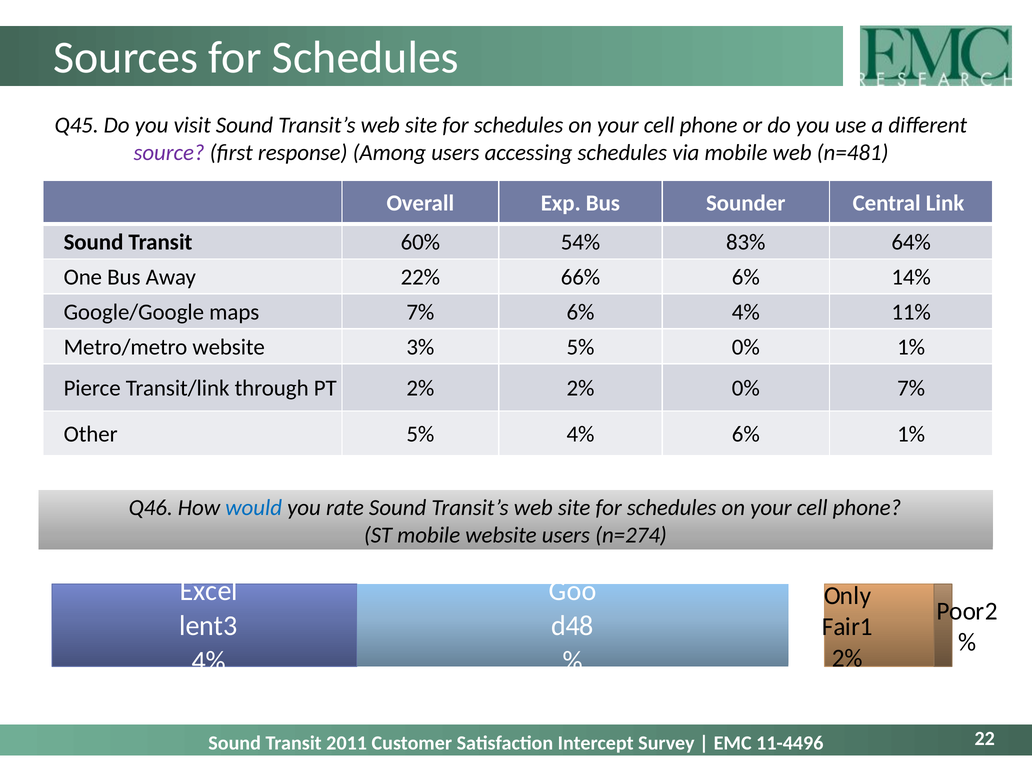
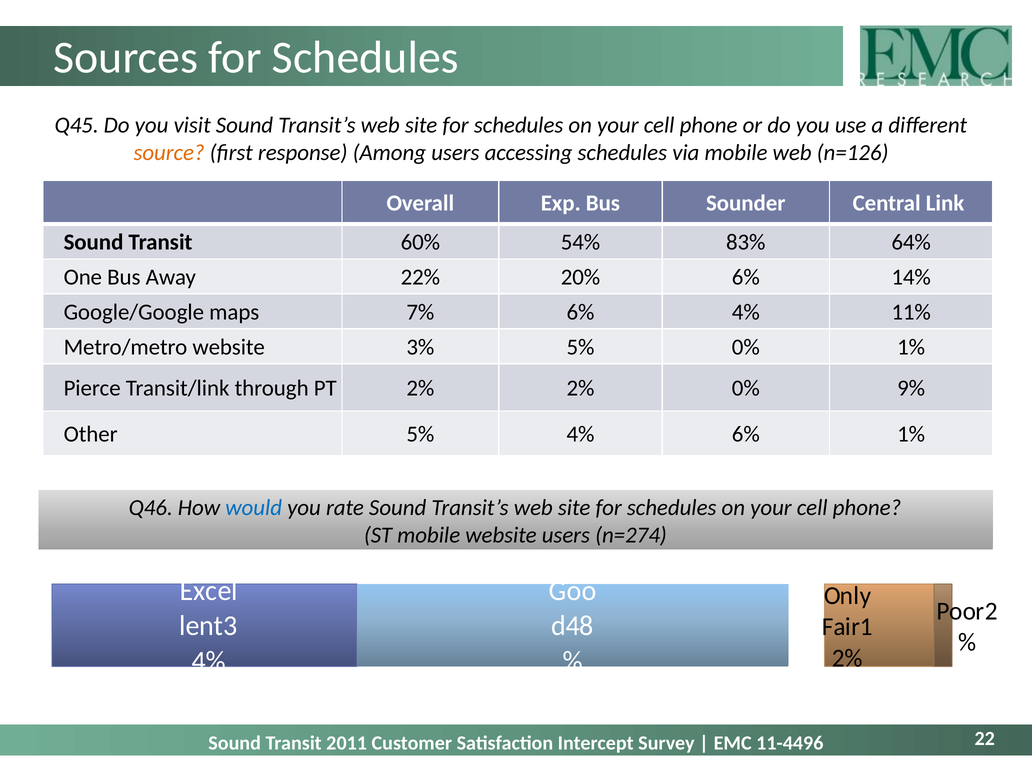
source colour: purple -> orange
n=481: n=481 -> n=126
66%: 66% -> 20%
0% 7%: 7% -> 9%
